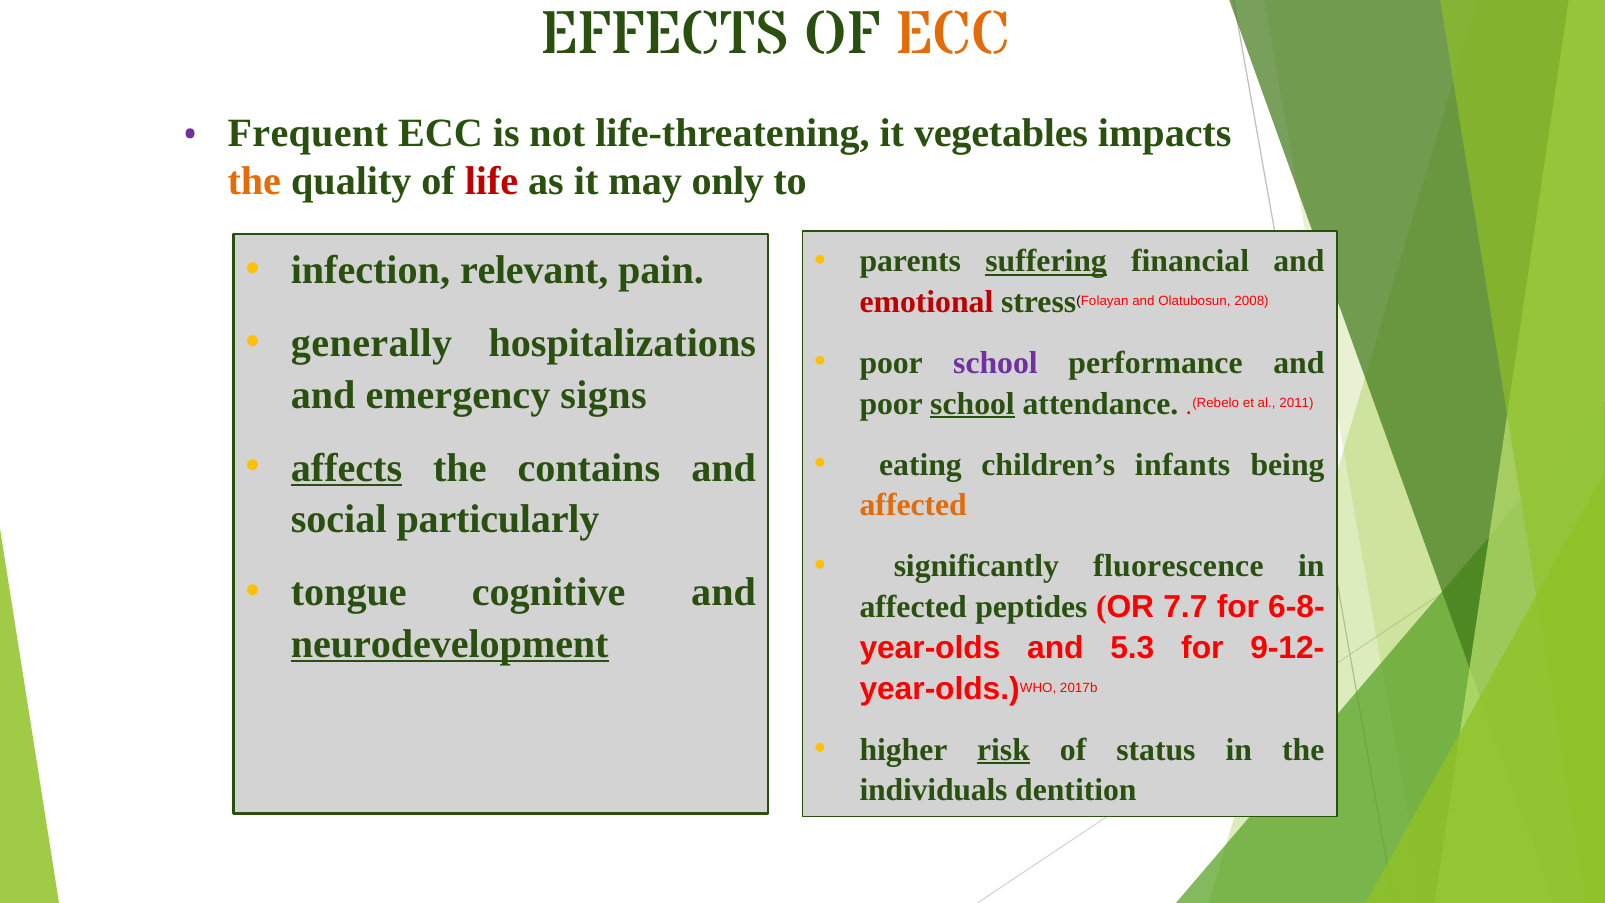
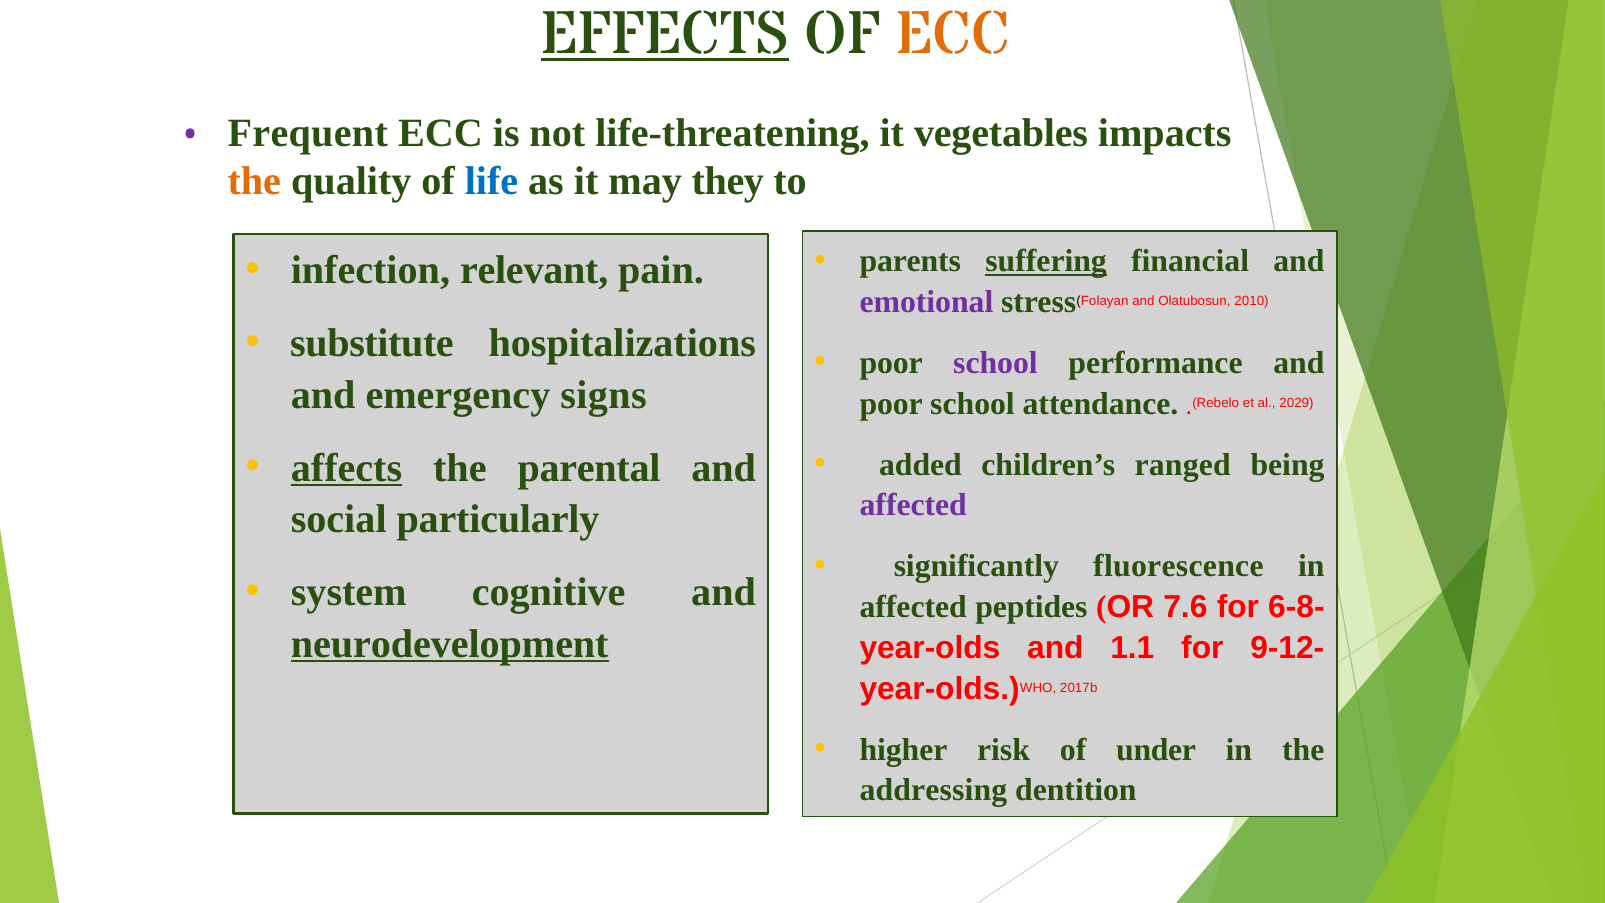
EFFECTS underline: none -> present
life colour: red -> blue
only: only -> they
emotional colour: red -> purple
2008: 2008 -> 2010
generally: generally -> substitute
school at (972, 404) underline: present -> none
2011: 2011 -> 2029
contains: contains -> parental
eating: eating -> added
infants: infants -> ranged
affected at (913, 505) colour: orange -> purple
tongue: tongue -> system
7.7: 7.7 -> 7.6
5.3: 5.3 -> 1.1
risk underline: present -> none
status: status -> under
individuals: individuals -> addressing
